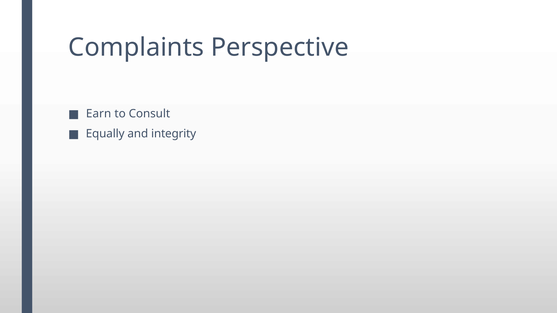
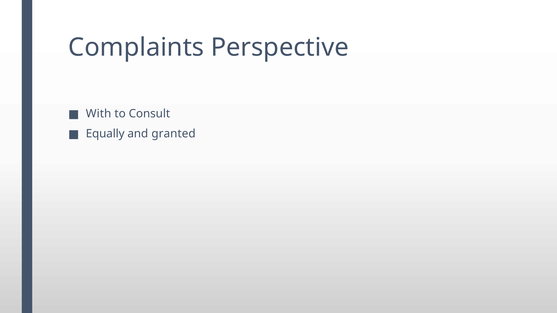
Earn: Earn -> With
integrity: integrity -> granted
